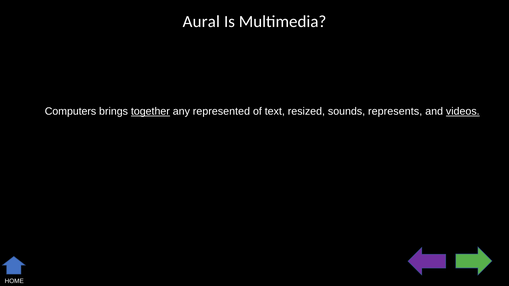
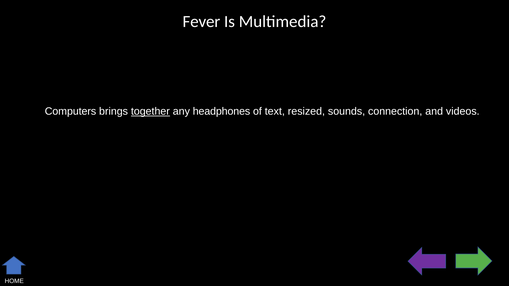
Aural: Aural -> Fever
represented: represented -> headphones
represents: represents -> connection
videos underline: present -> none
